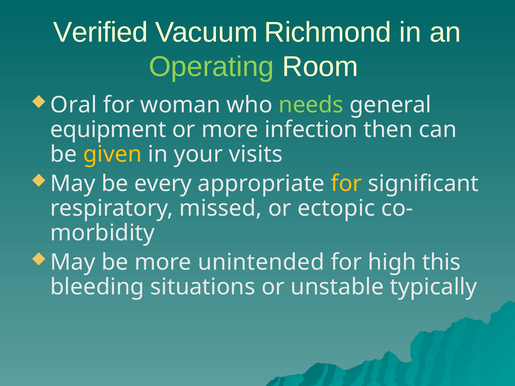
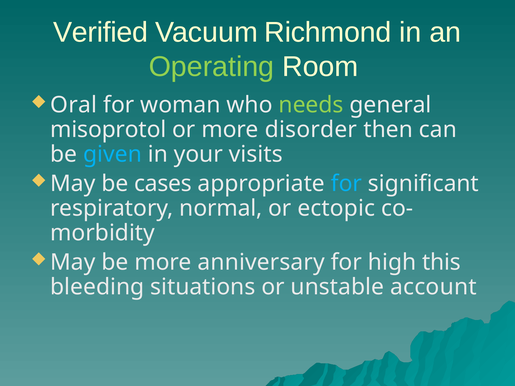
equipment: equipment -> misoprotol
infection: infection -> disorder
given colour: yellow -> light blue
every: every -> cases
for at (346, 184) colour: yellow -> light blue
missed: missed -> normal
unintended: unintended -> anniversary
typically: typically -> account
